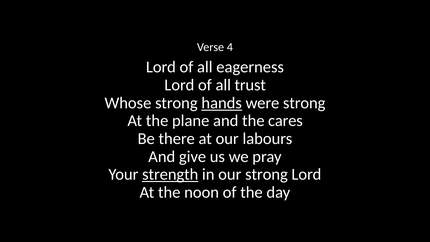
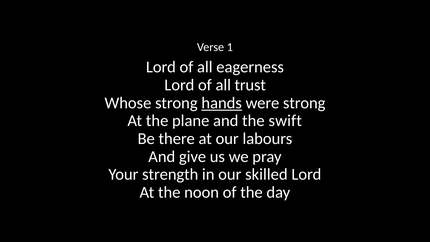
4: 4 -> 1
cares: cares -> swift
strength underline: present -> none
our strong: strong -> skilled
